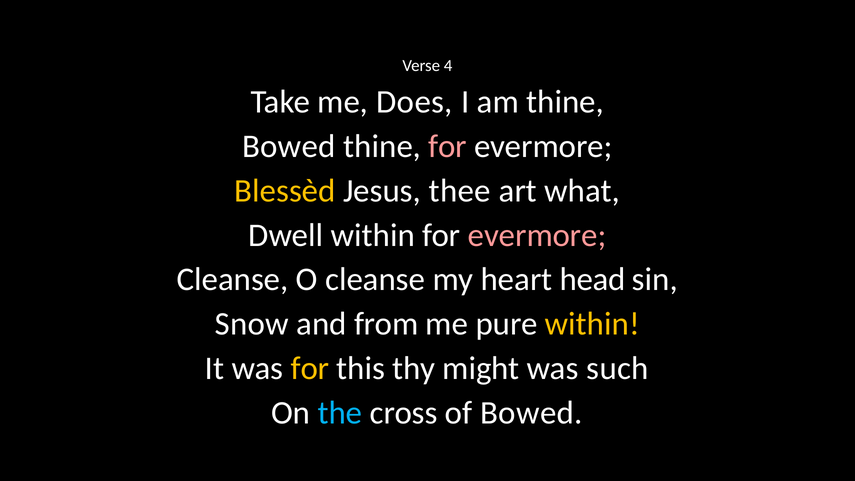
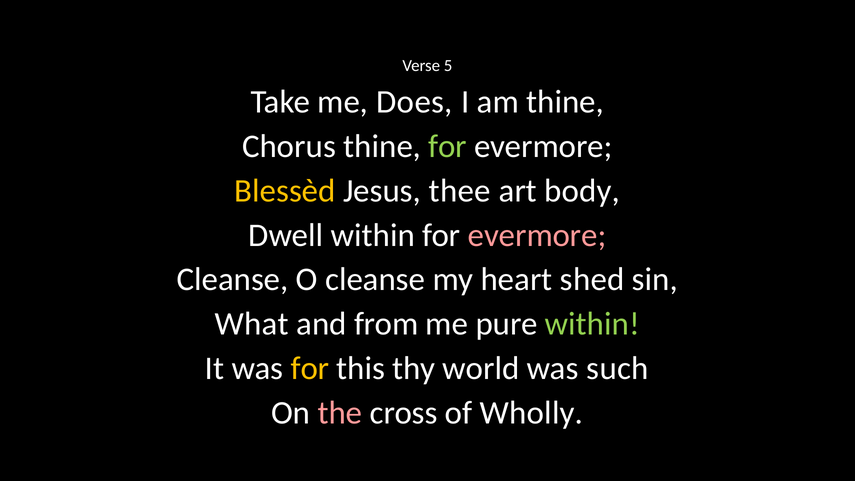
4: 4 -> 5
Bowed at (289, 146): Bowed -> Chorus
for at (448, 146) colour: pink -> light green
what: what -> body
head: head -> shed
Snow: Snow -> What
within at (592, 324) colour: yellow -> light green
might: might -> world
the colour: light blue -> pink
of Bowed: Bowed -> Wholly
